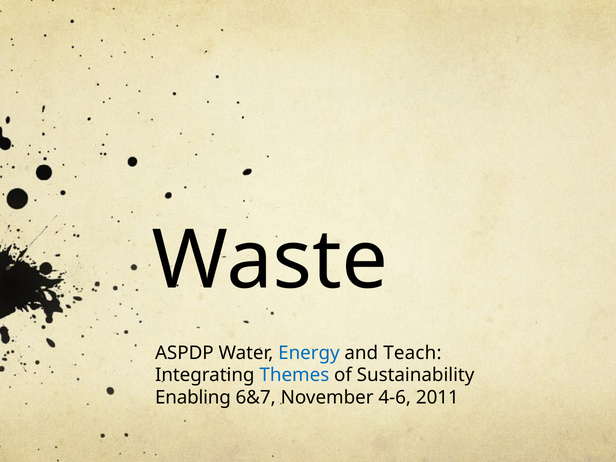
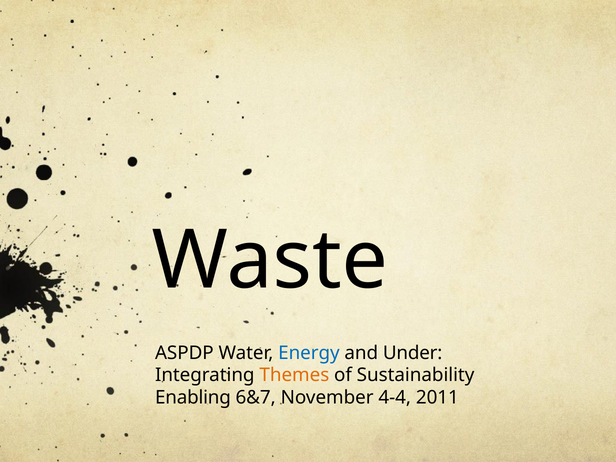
Teach: Teach -> Under
Themes colour: blue -> orange
4-6: 4-6 -> 4-4
